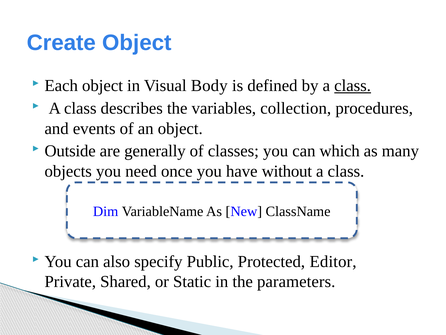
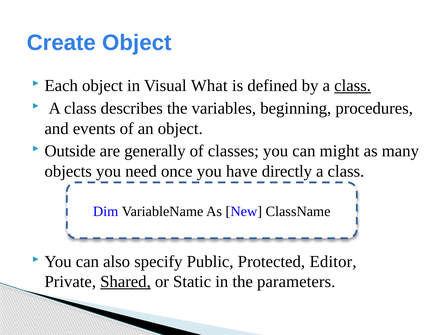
Body: Body -> What
collection: collection -> beginning
which: which -> might
without: without -> directly
Shared underline: none -> present
